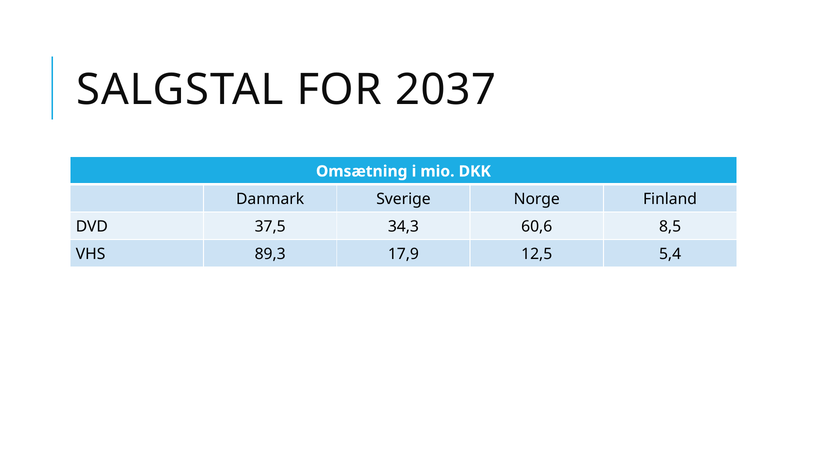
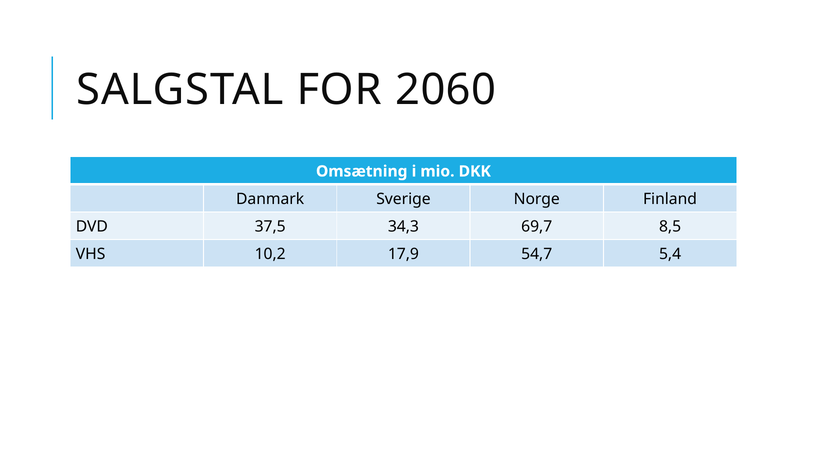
2037: 2037 -> 2060
60,6: 60,6 -> 69,7
89,3: 89,3 -> 10,2
12,5: 12,5 -> 54,7
